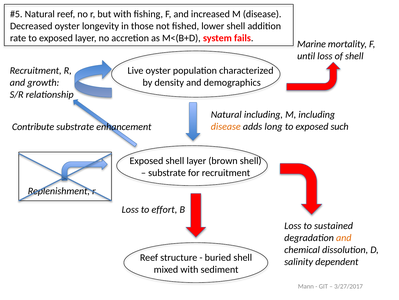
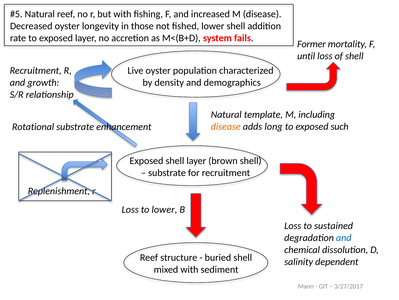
Marine: Marine -> Former
Natural including: including -> template
Contribute: Contribute -> Rotational
to effort: effort -> lower
and at (344, 237) colour: orange -> blue
